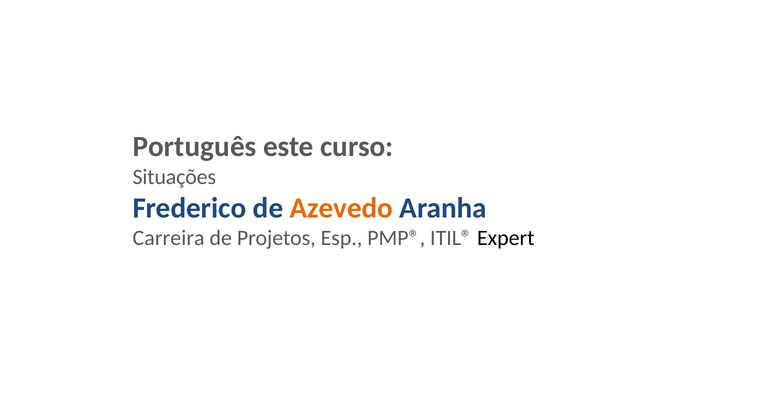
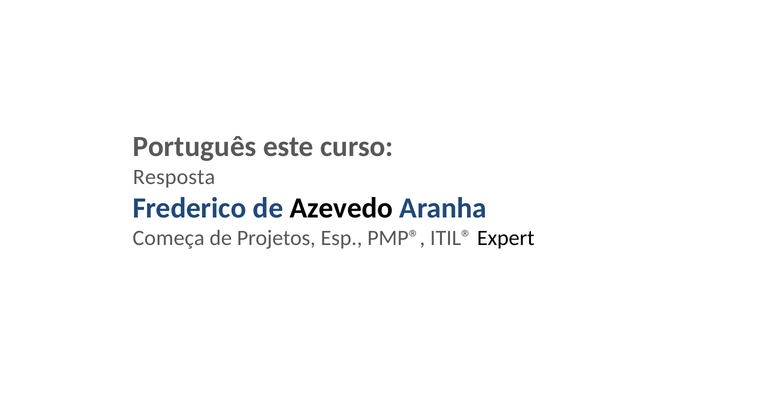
Situações: Situações -> Resposta
Azevedo colour: orange -> black
Carreira: Carreira -> Começa
